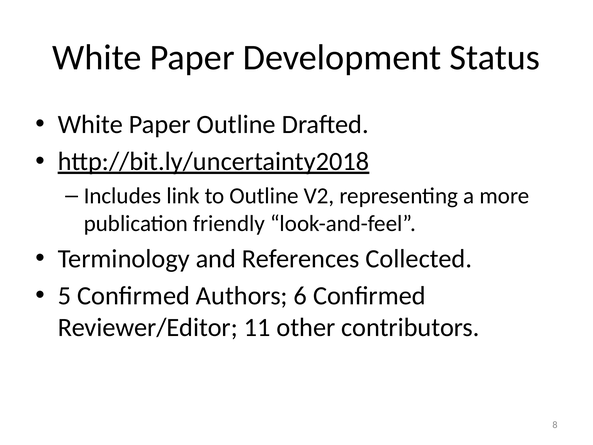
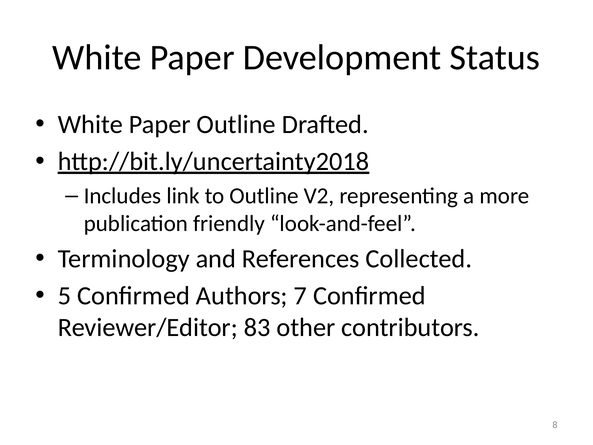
6: 6 -> 7
11: 11 -> 83
